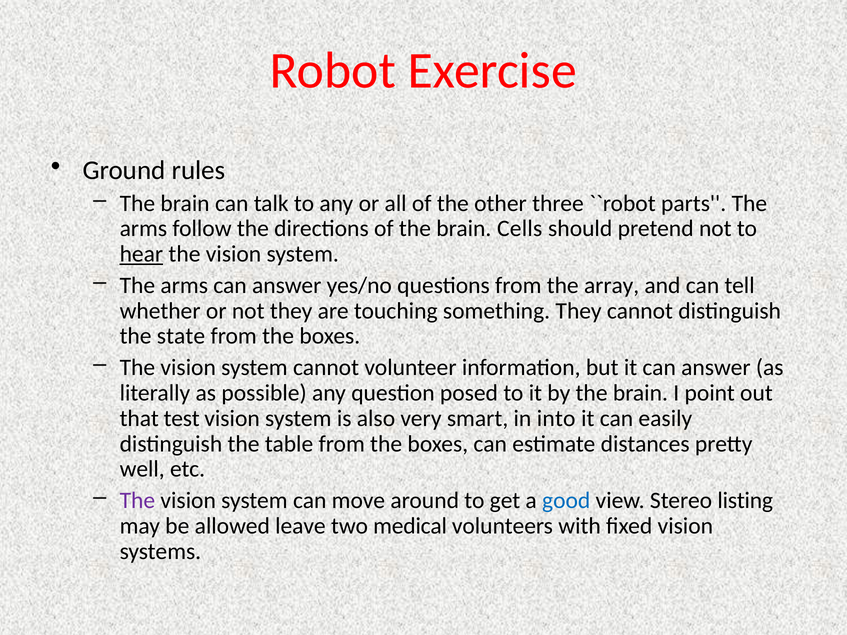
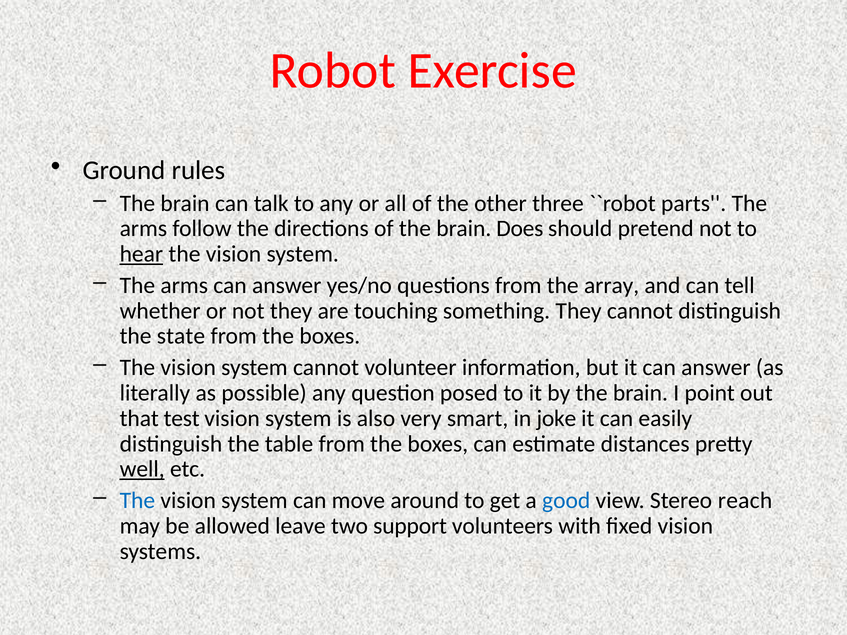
Cells: Cells -> Does
into: into -> joke
well underline: none -> present
The at (137, 501) colour: purple -> blue
listing: listing -> reach
medical: medical -> support
